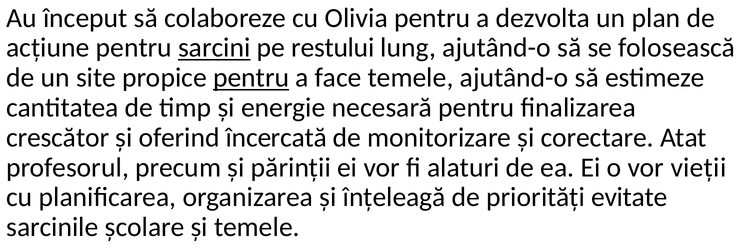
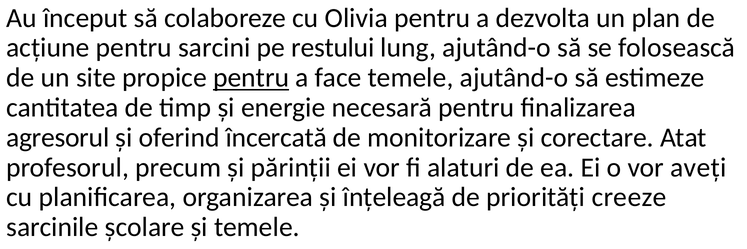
sarcini underline: present -> none
crescător: crescător -> agresorul
vieții: vieții -> aveți
evitate: evitate -> creeze
